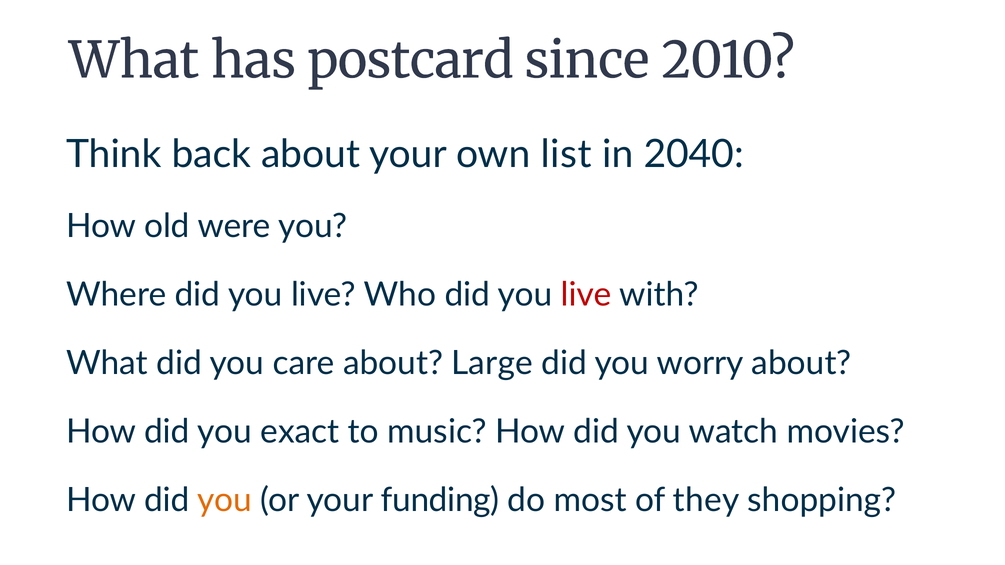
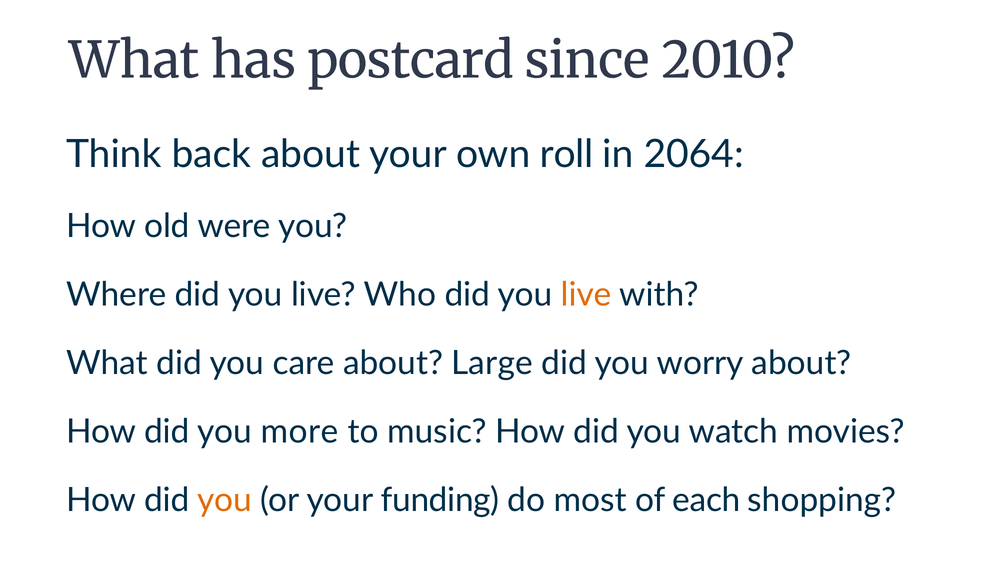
list: list -> roll
2040: 2040 -> 2064
live at (586, 295) colour: red -> orange
exact: exact -> more
they: they -> each
